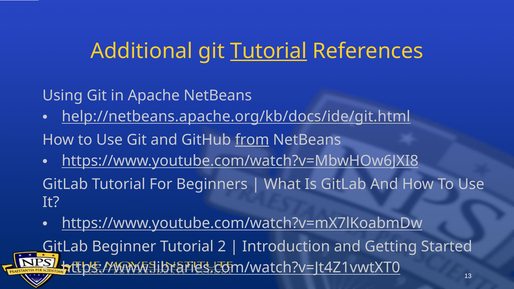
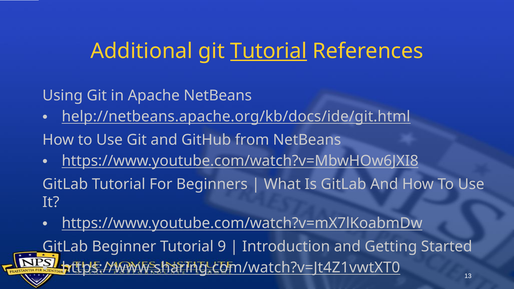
from underline: present -> none
2: 2 -> 9
https://www.libraries.com/watch?v=Jt4Z1vwtXT0: https://www.libraries.com/watch?v=Jt4Z1vwtXT0 -> https://www.sharing.com/watch?v=Jt4Z1vwtXT0
